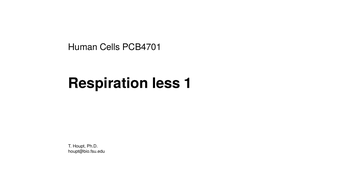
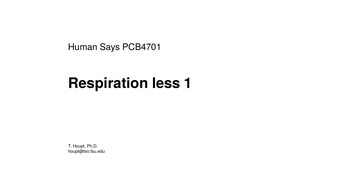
Cells: Cells -> Says
